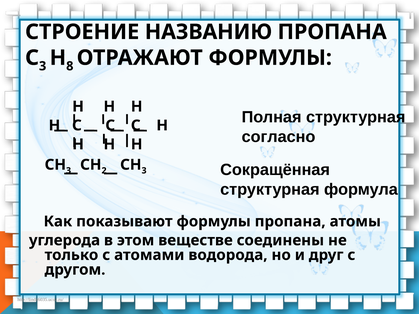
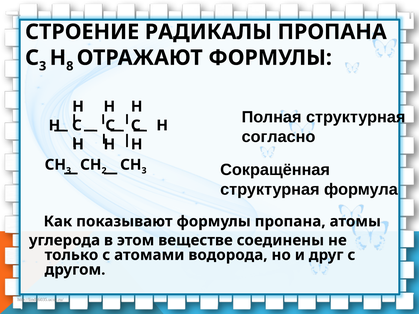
НАЗВАНИЮ: НАЗВАНИЮ -> РАДИКАЛЫ
